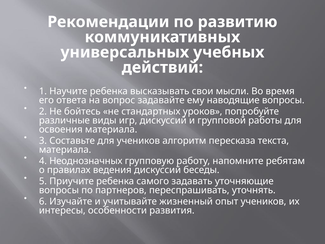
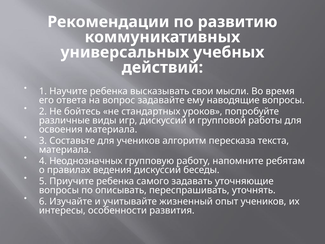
партнеров: партнеров -> описывать
